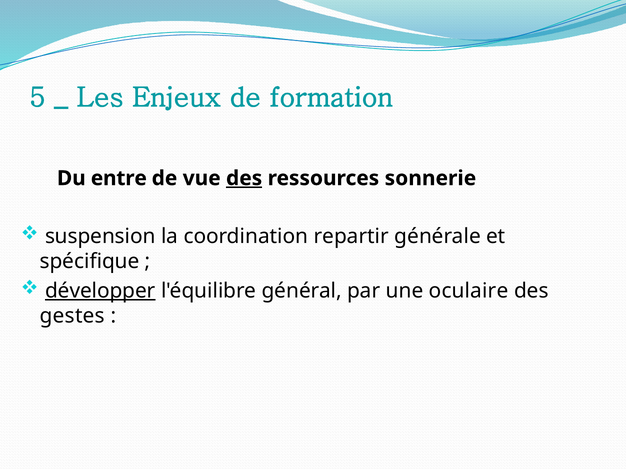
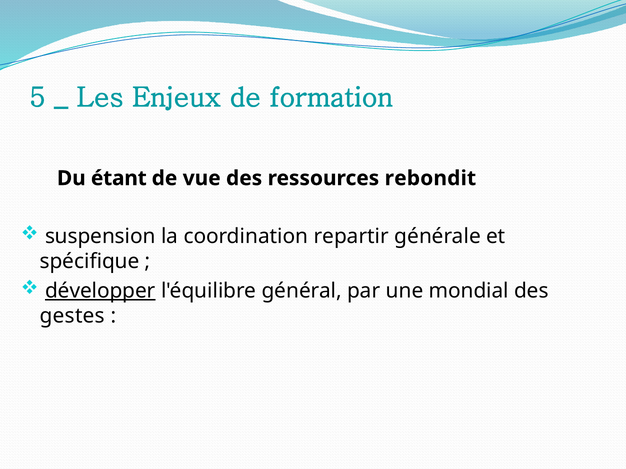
entre: entre -> étant
des at (244, 178) underline: present -> none
sonnerie: sonnerie -> rebondit
oculaire: oculaire -> mondial
